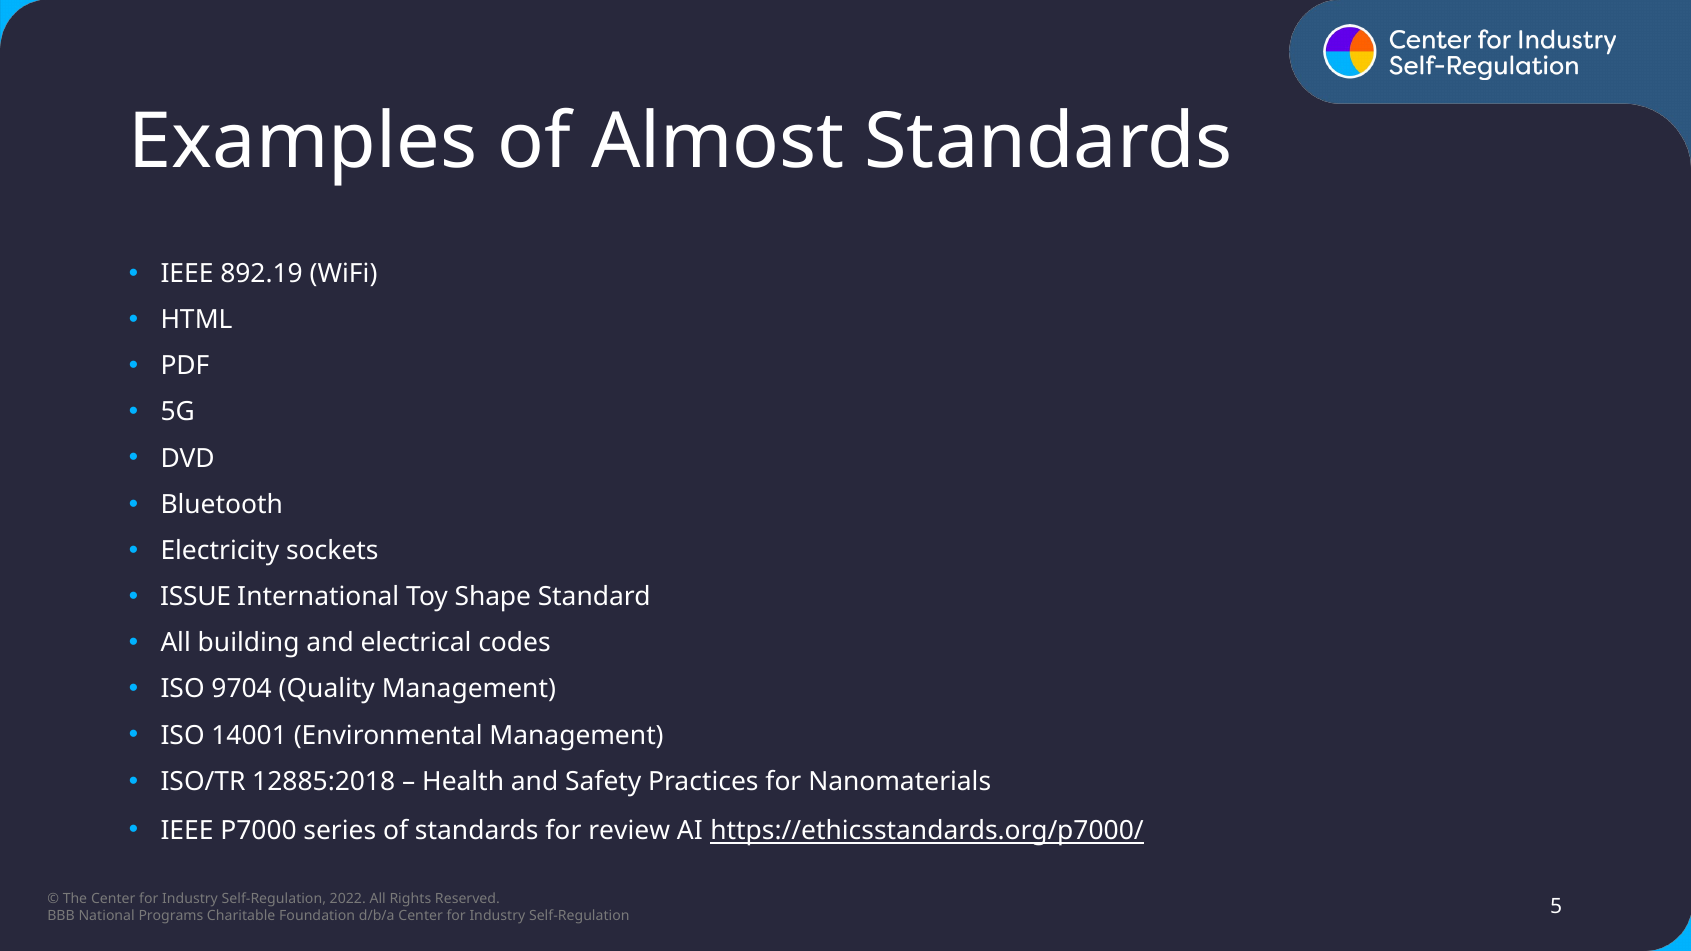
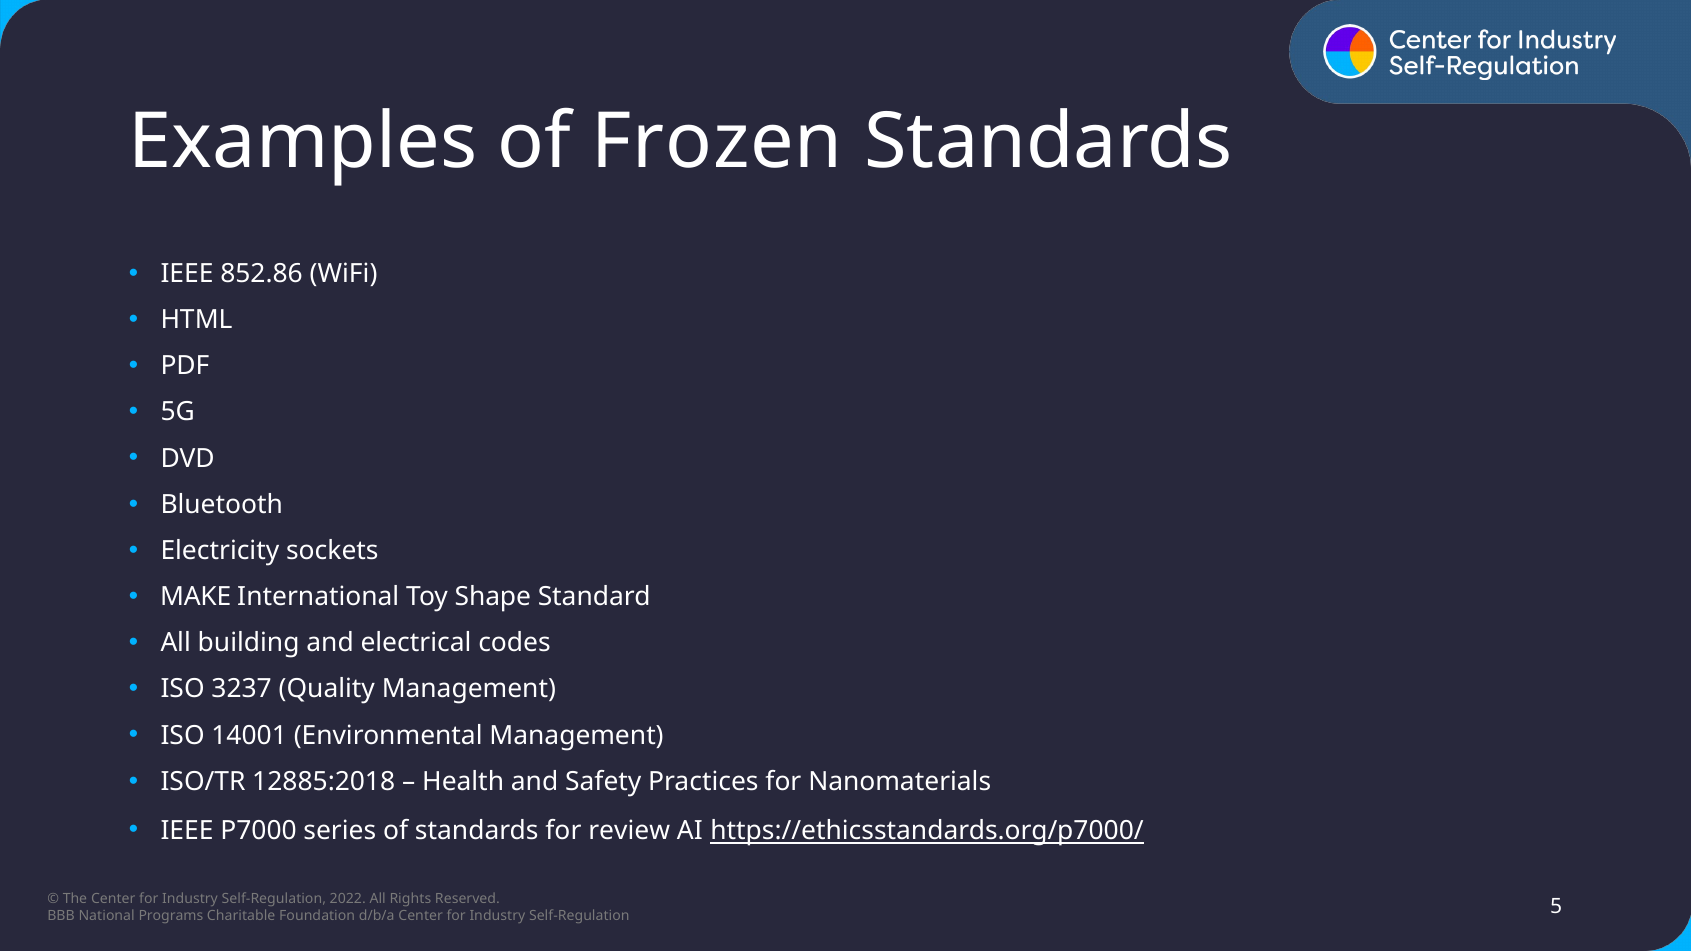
Almost: Almost -> Frozen
892.19: 892.19 -> 852.86
ISSUE: ISSUE -> MAKE
9704: 9704 -> 3237
